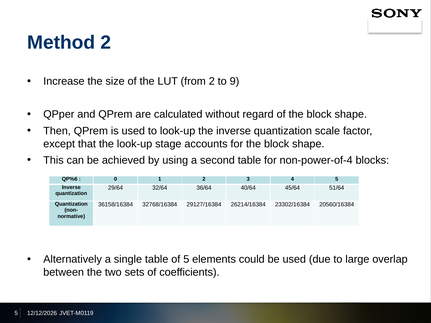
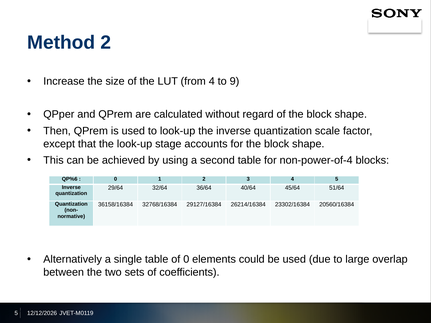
from 2: 2 -> 4
of 5: 5 -> 0
